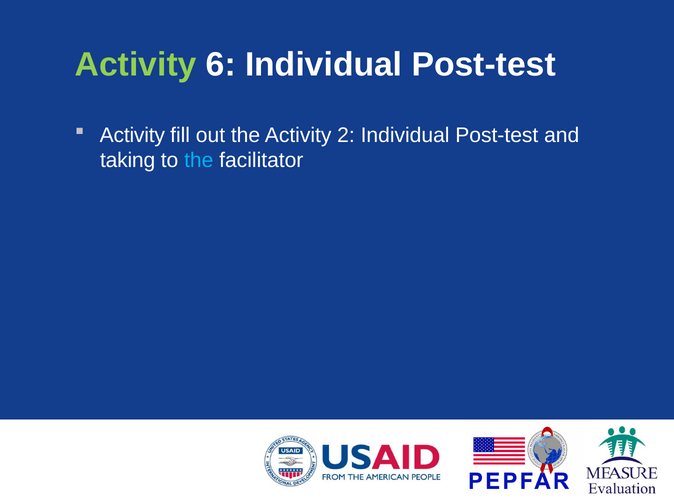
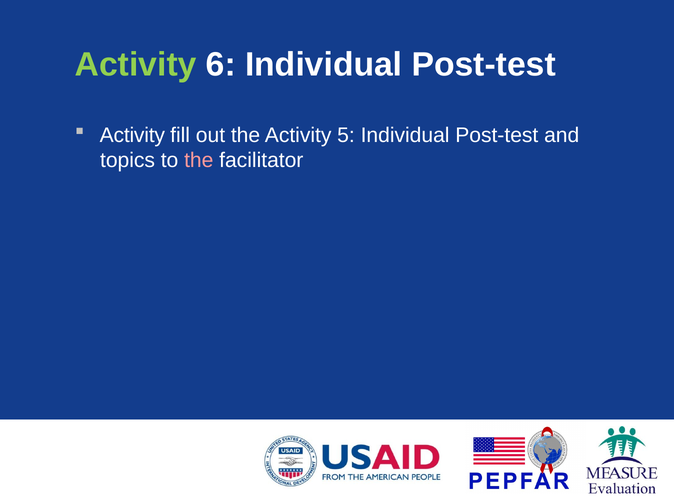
2: 2 -> 5
taking: taking -> topics
the at (199, 160) colour: light blue -> pink
